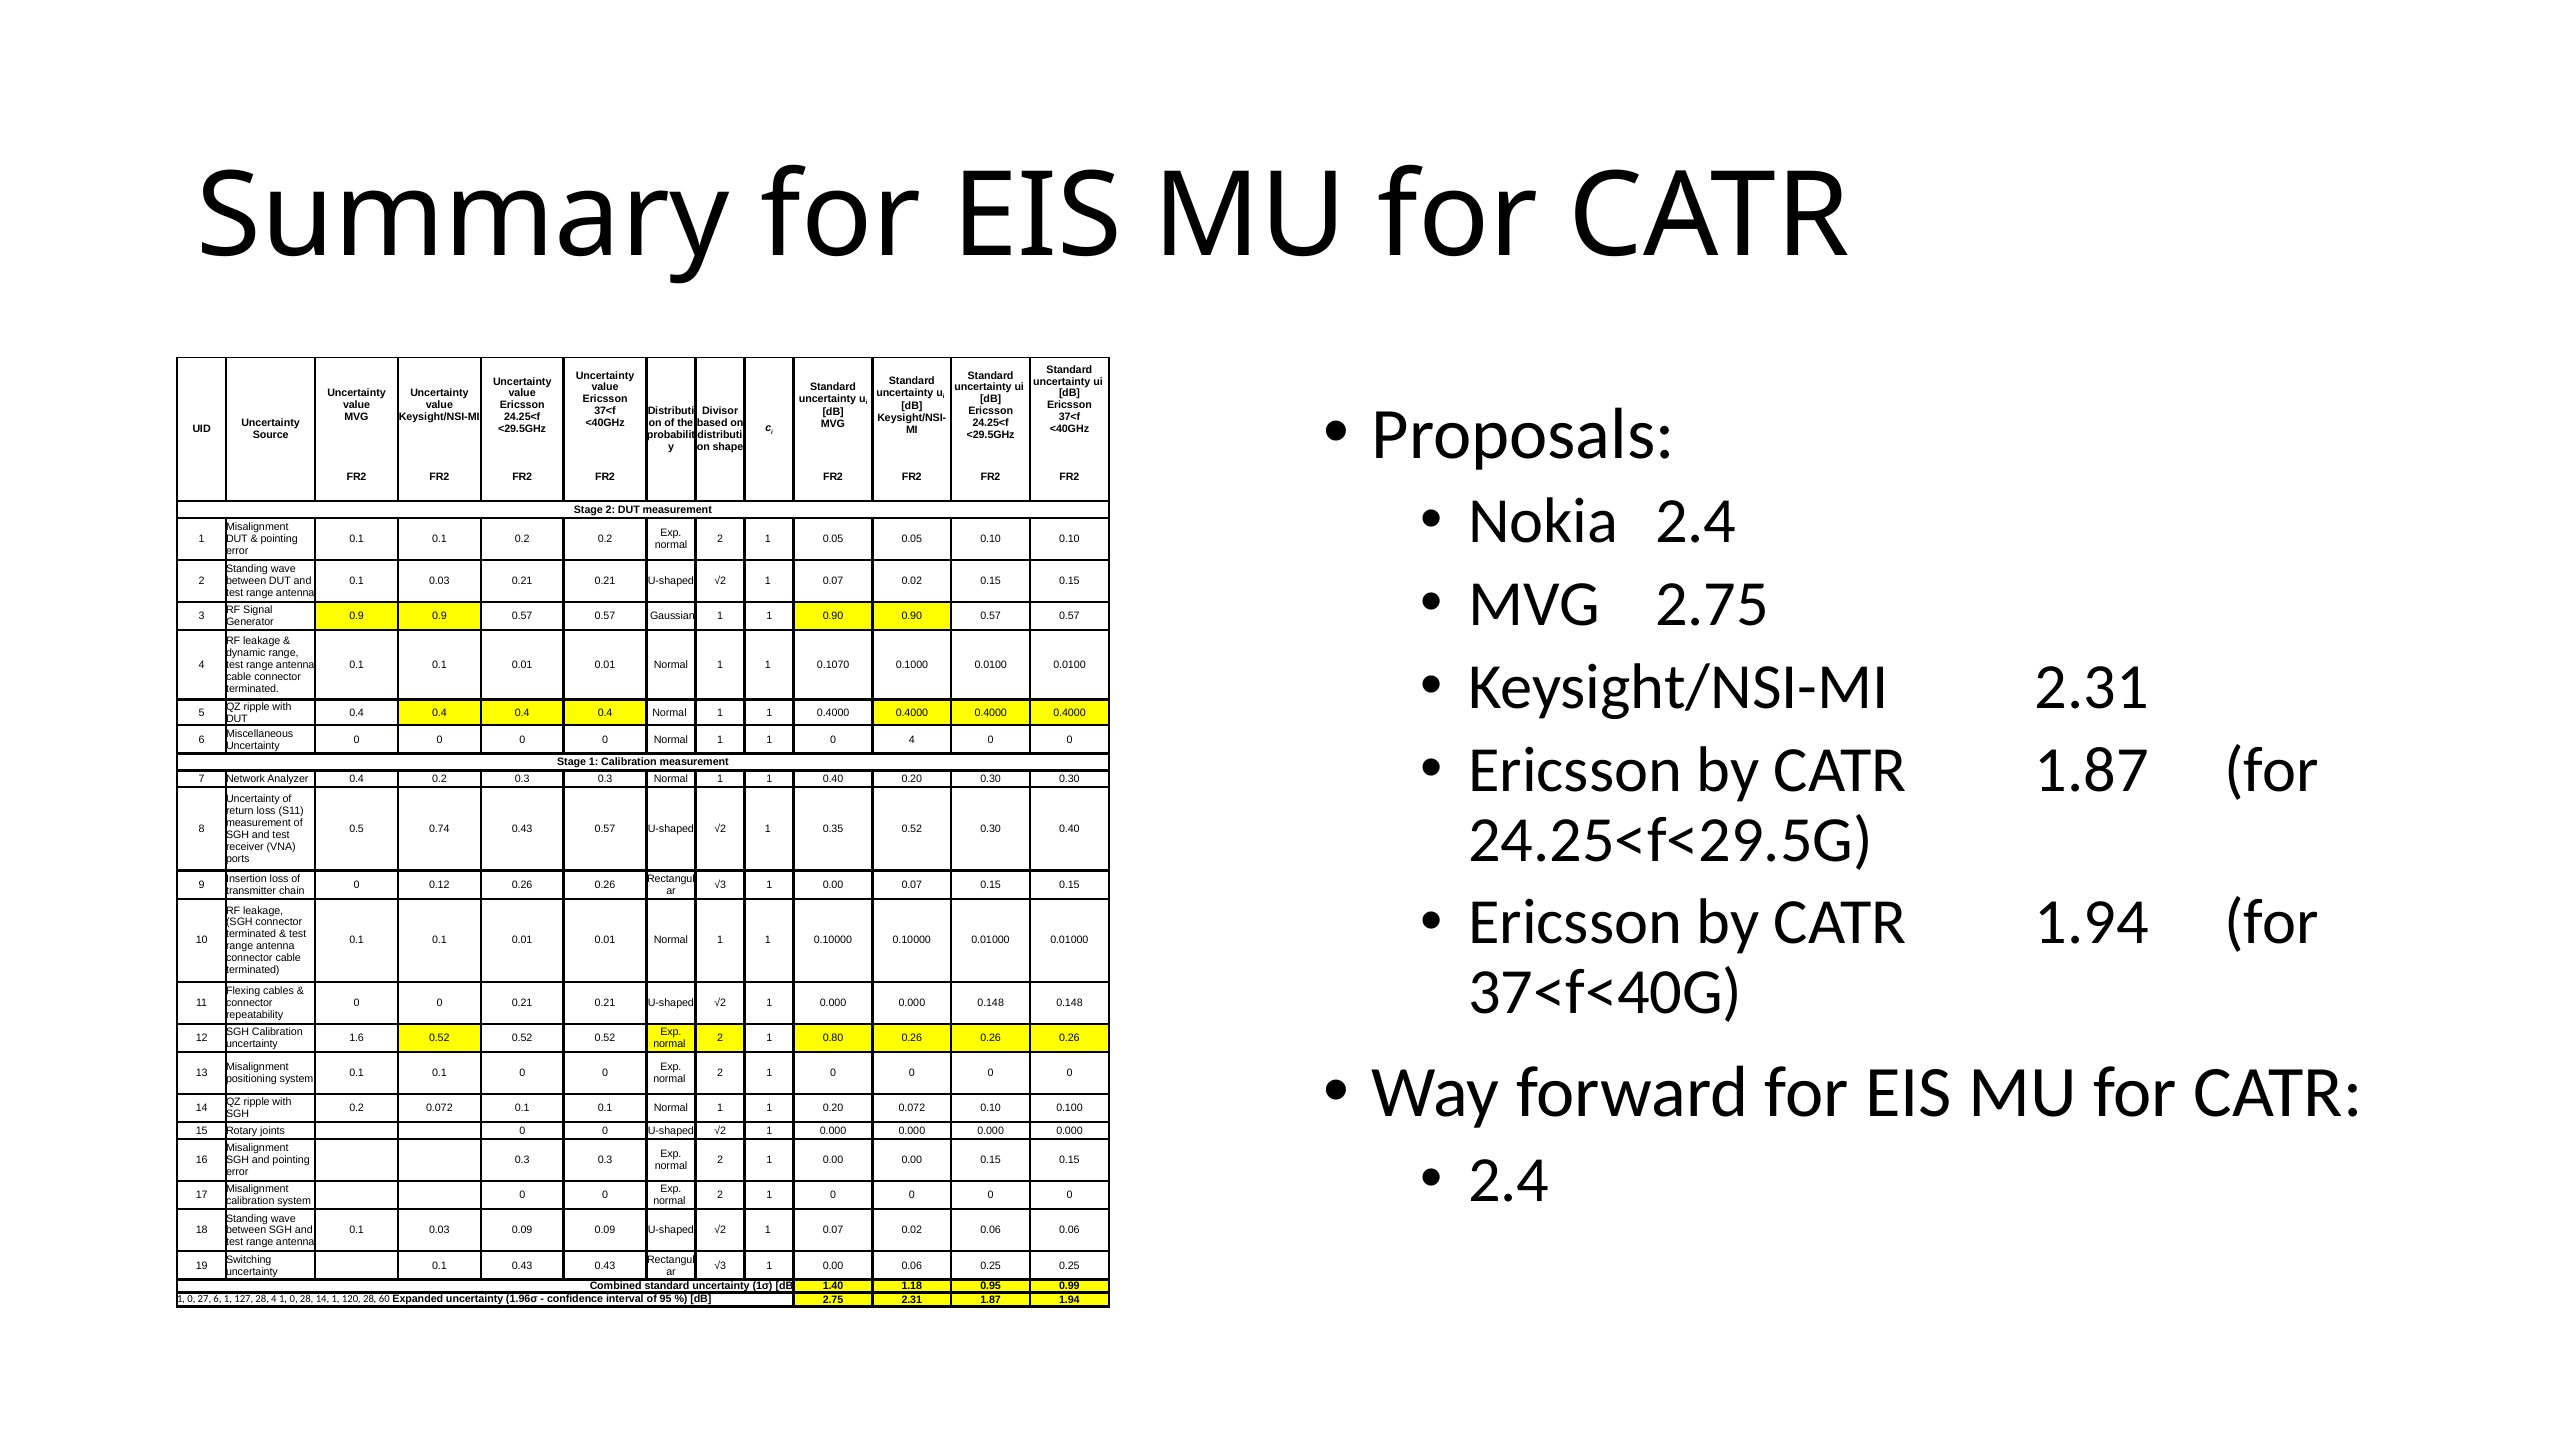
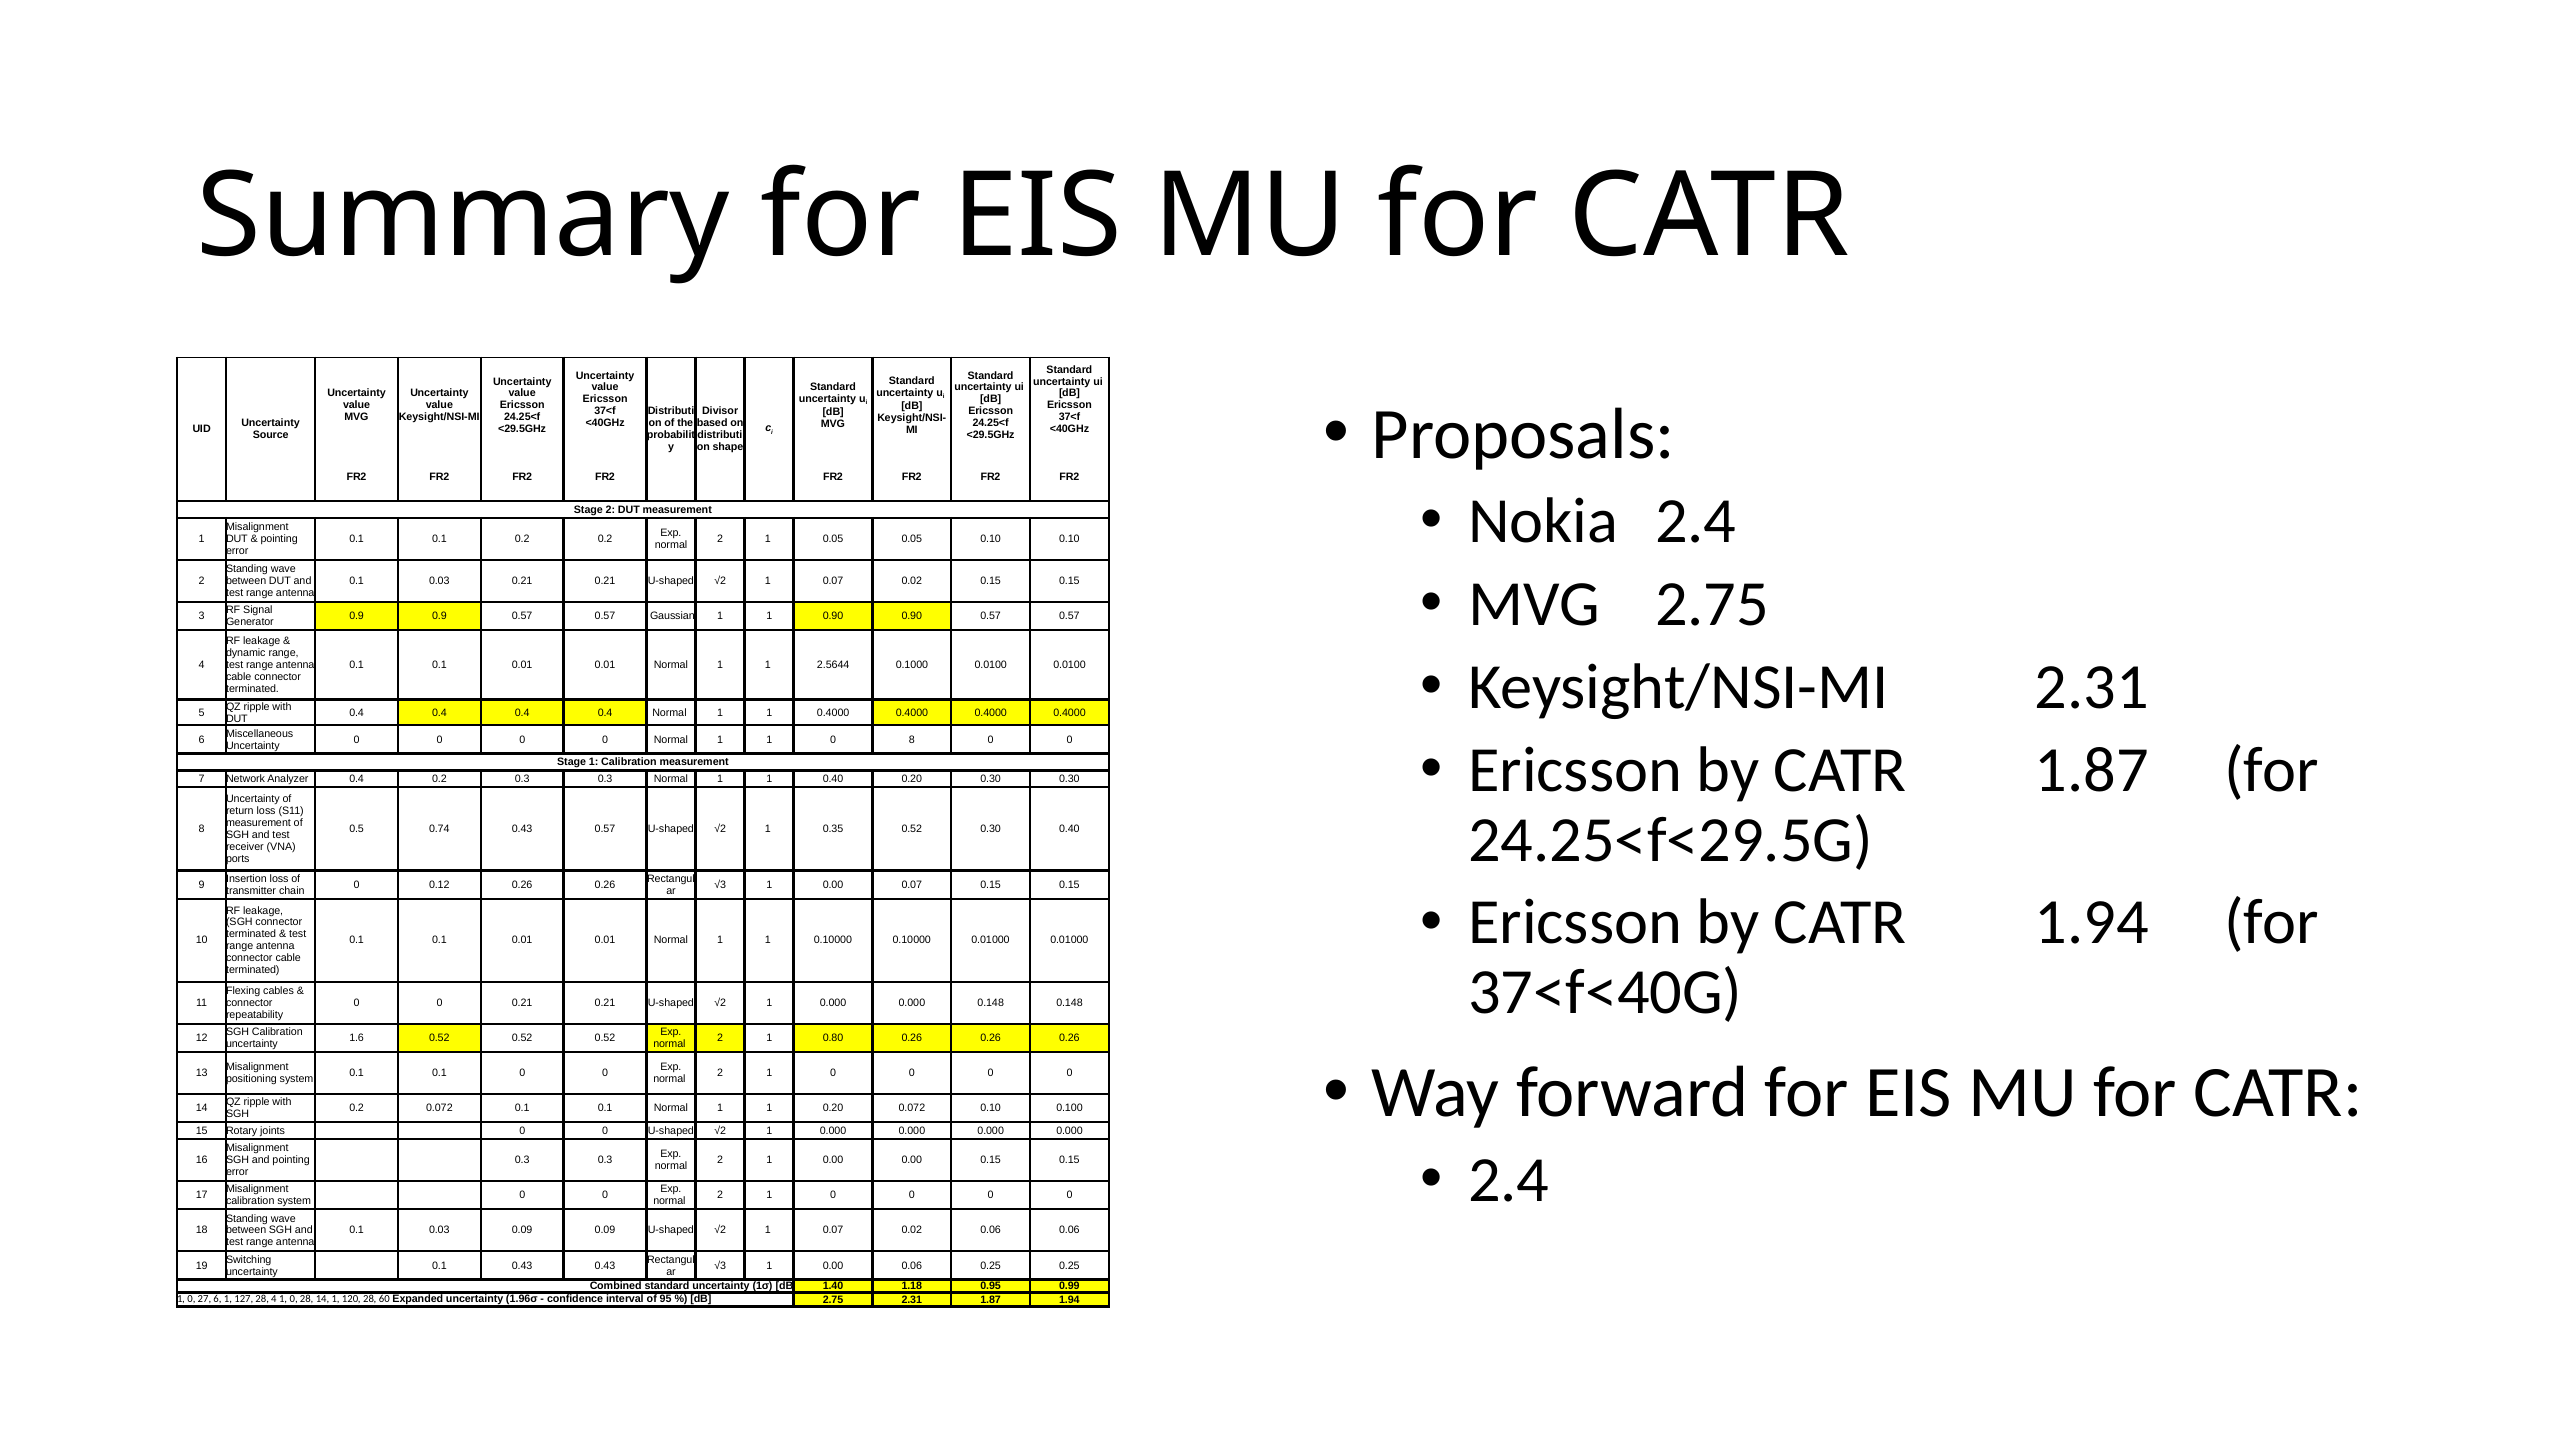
0.1070: 0.1070 -> 2.5644
0 4: 4 -> 8
